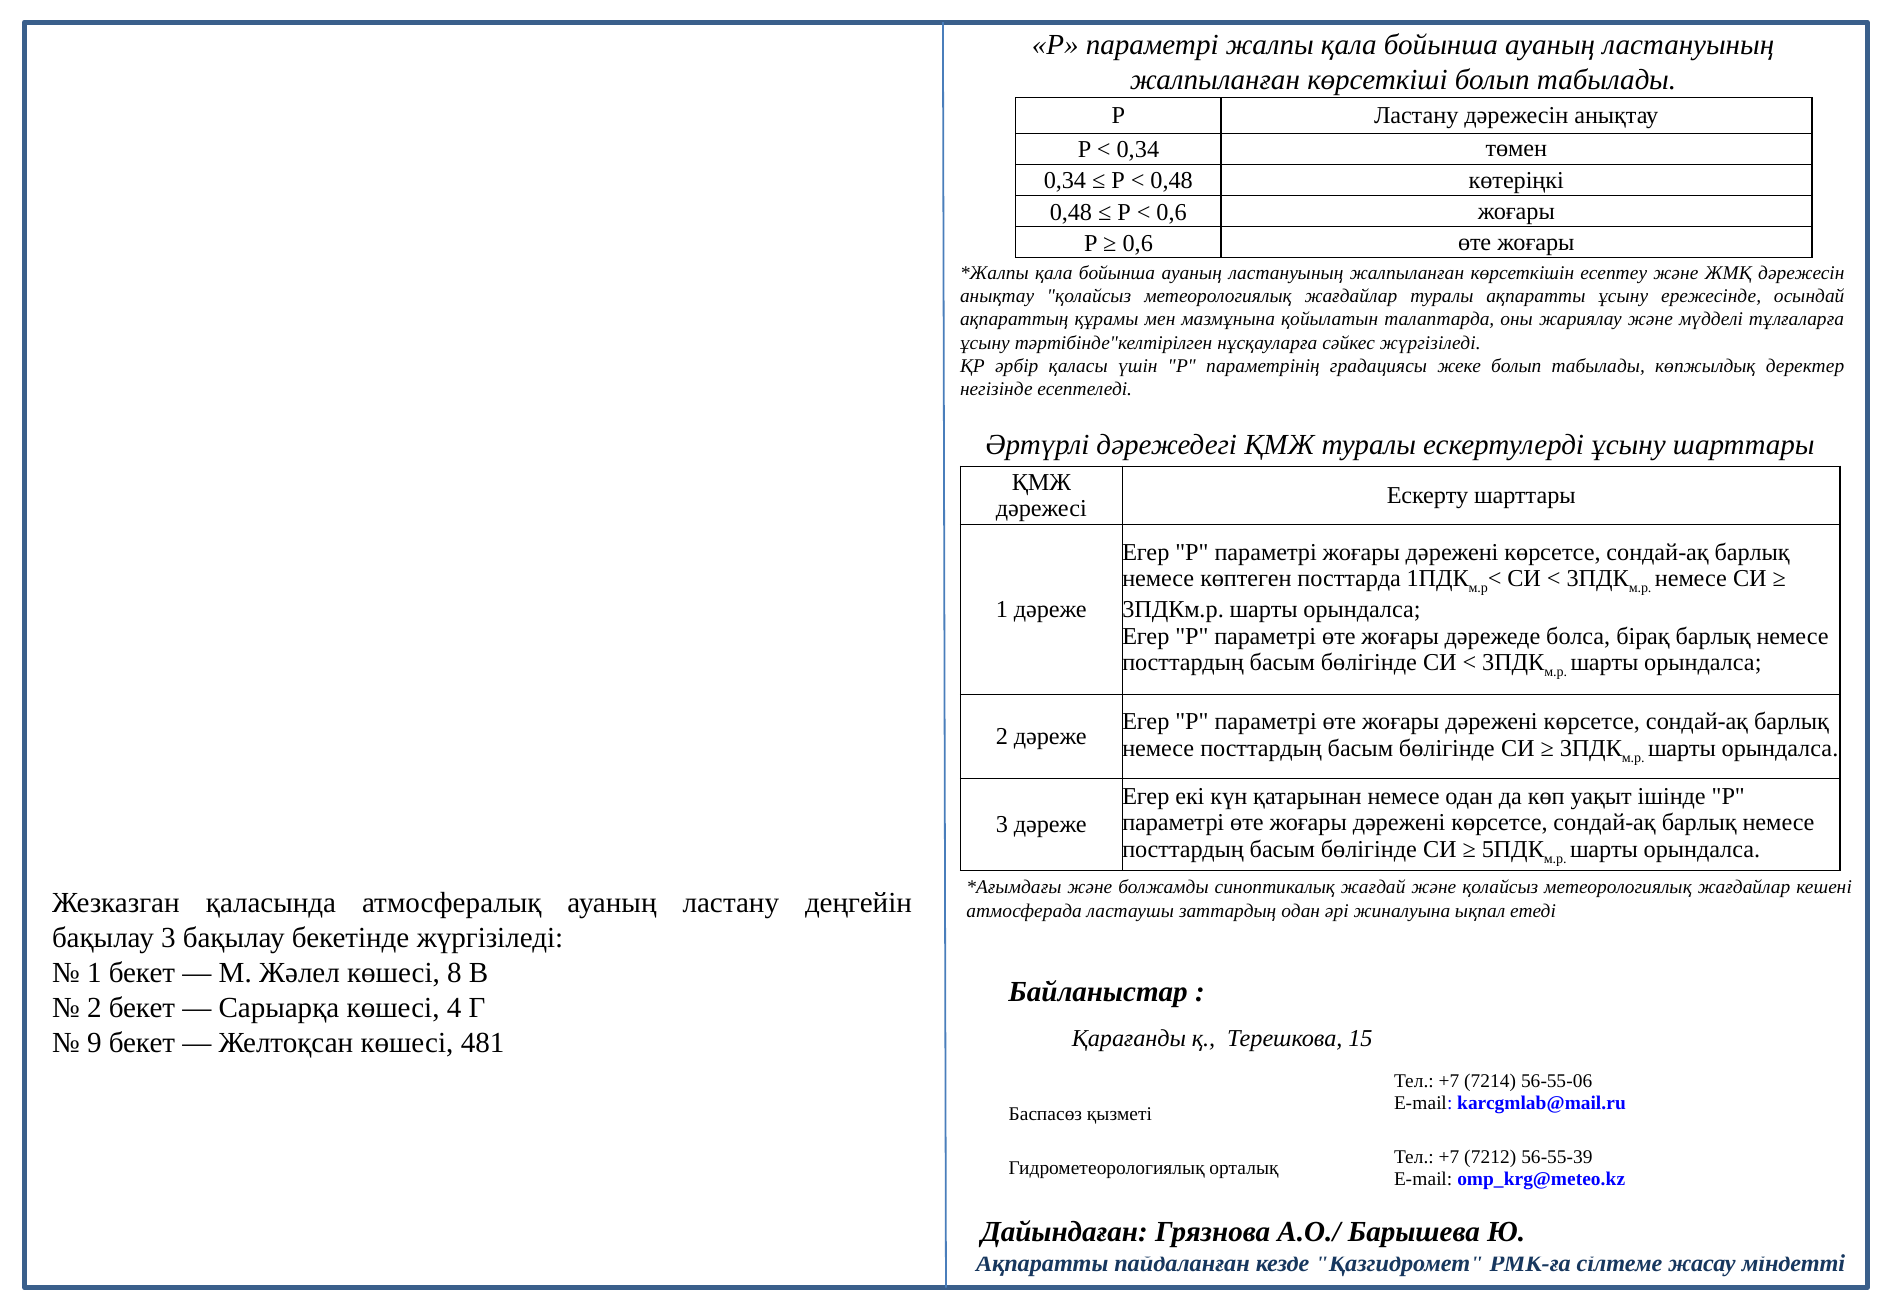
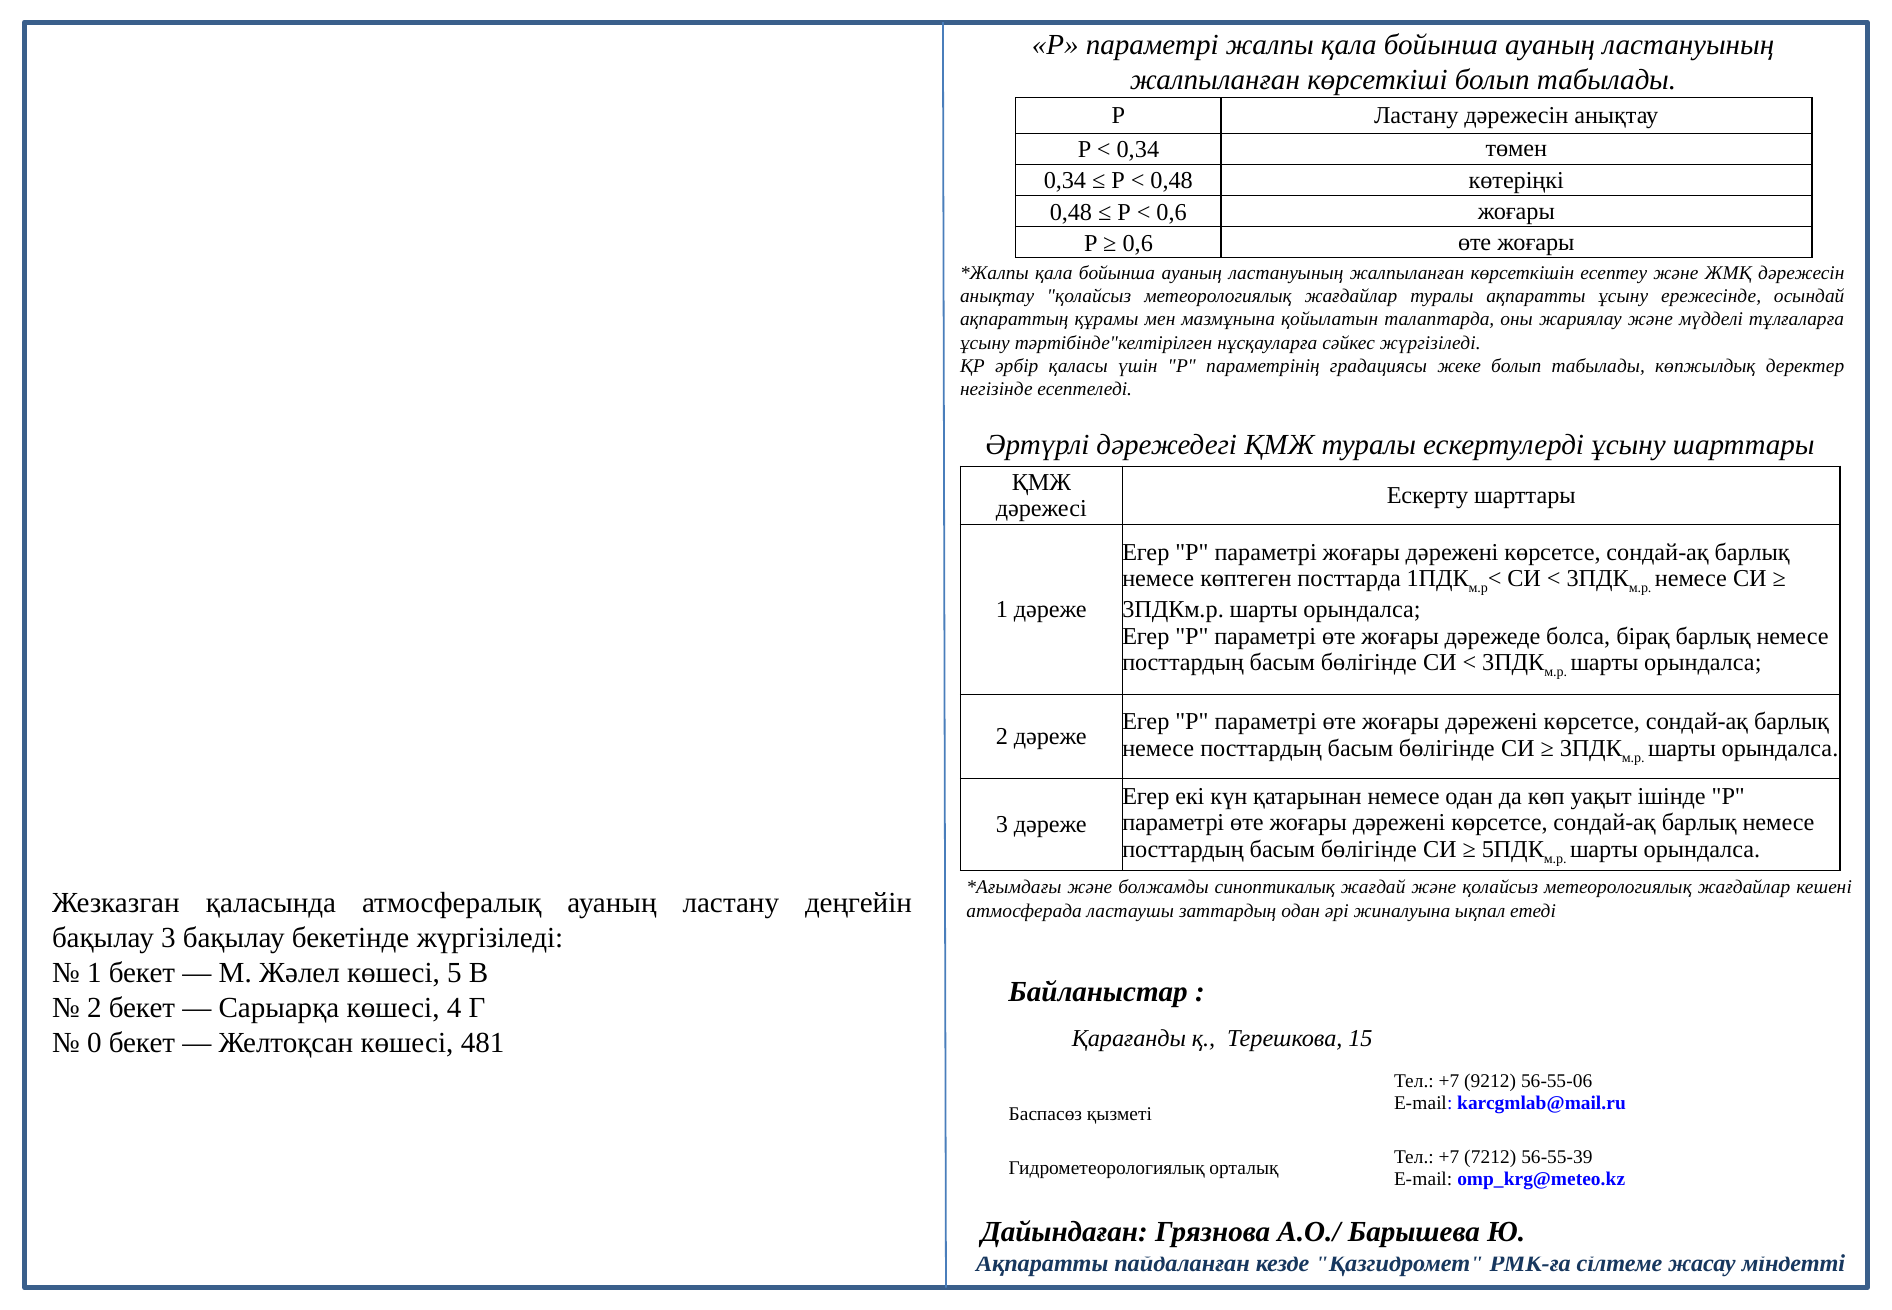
8: 8 -> 5
9: 9 -> 0
7214: 7214 -> 9212
